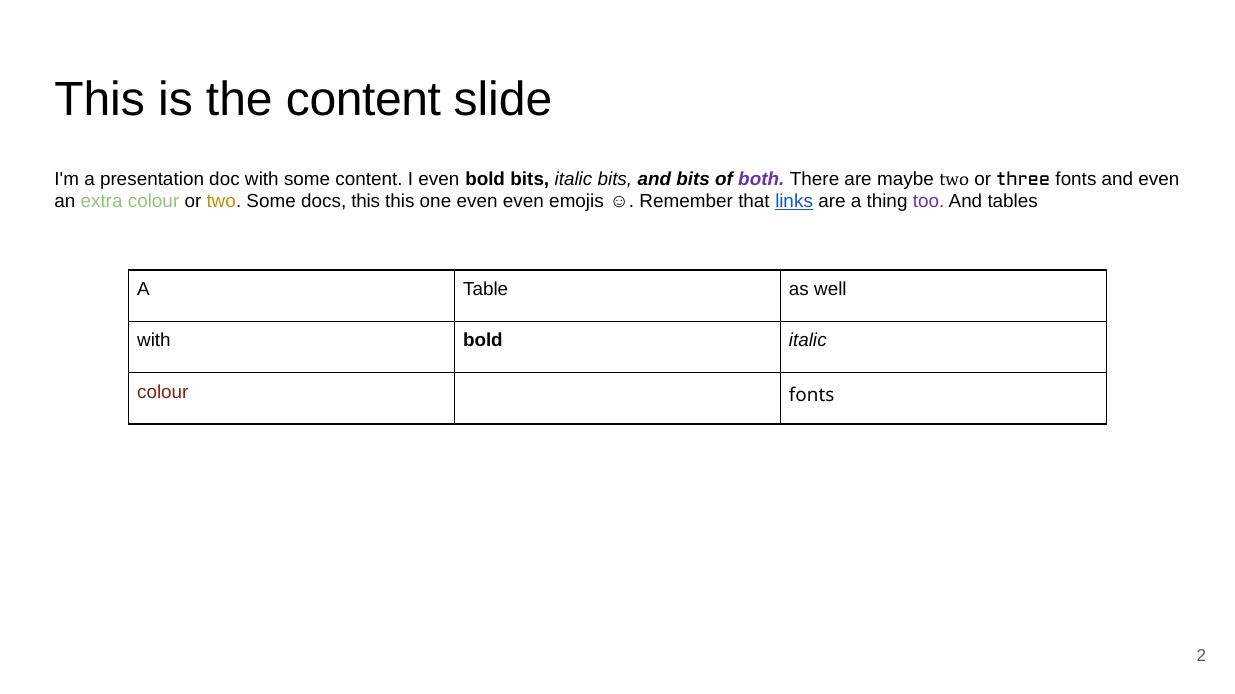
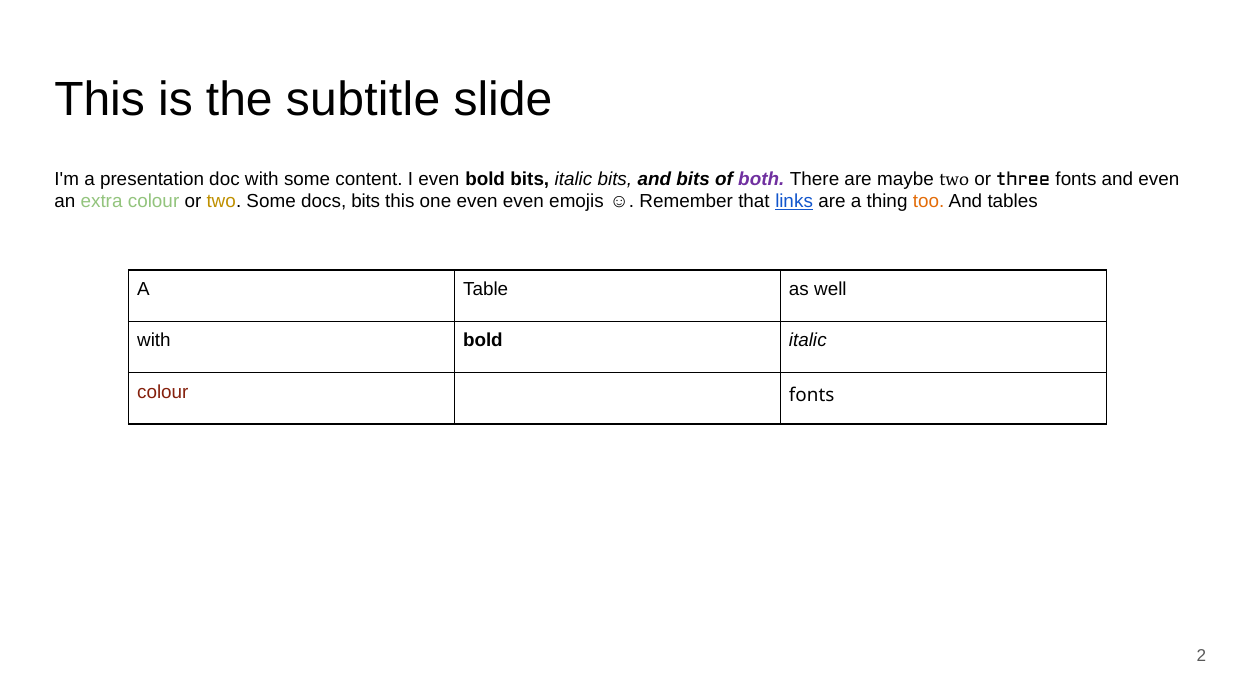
the content: content -> subtitle
docs this: this -> bits
too colour: purple -> orange
